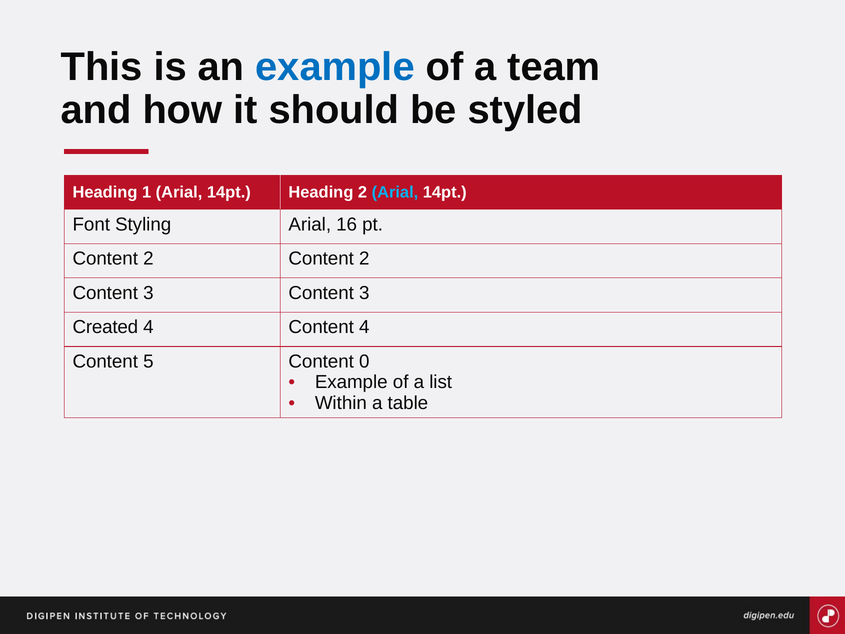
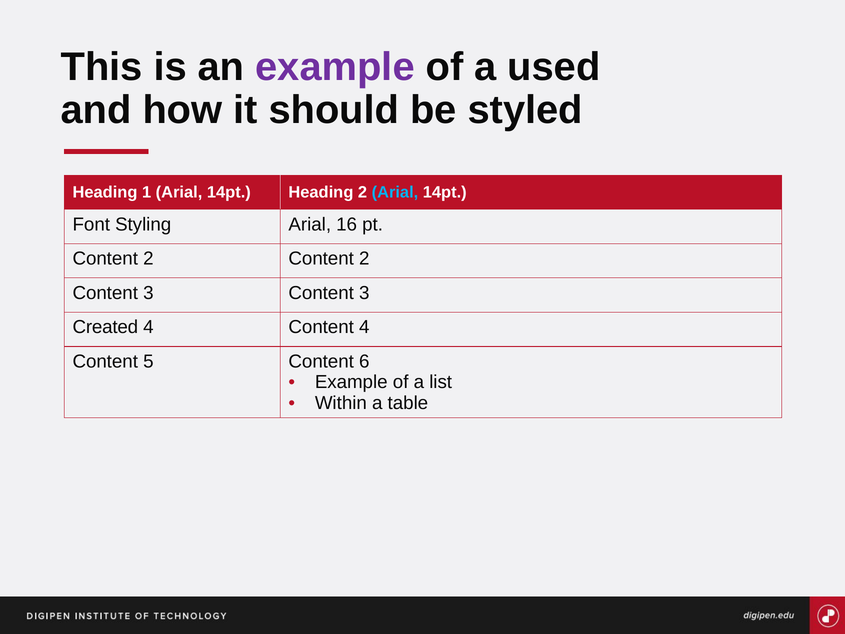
example at (335, 67) colour: blue -> purple
team: team -> used
0: 0 -> 6
